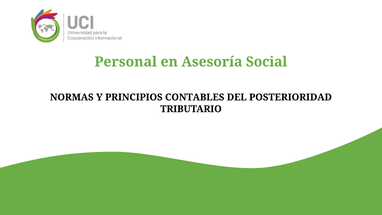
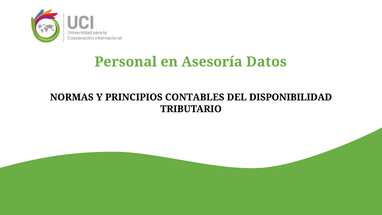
Social: Social -> Datos
POSTERIORIDAD: POSTERIORIDAD -> DISPONIBILIDAD
